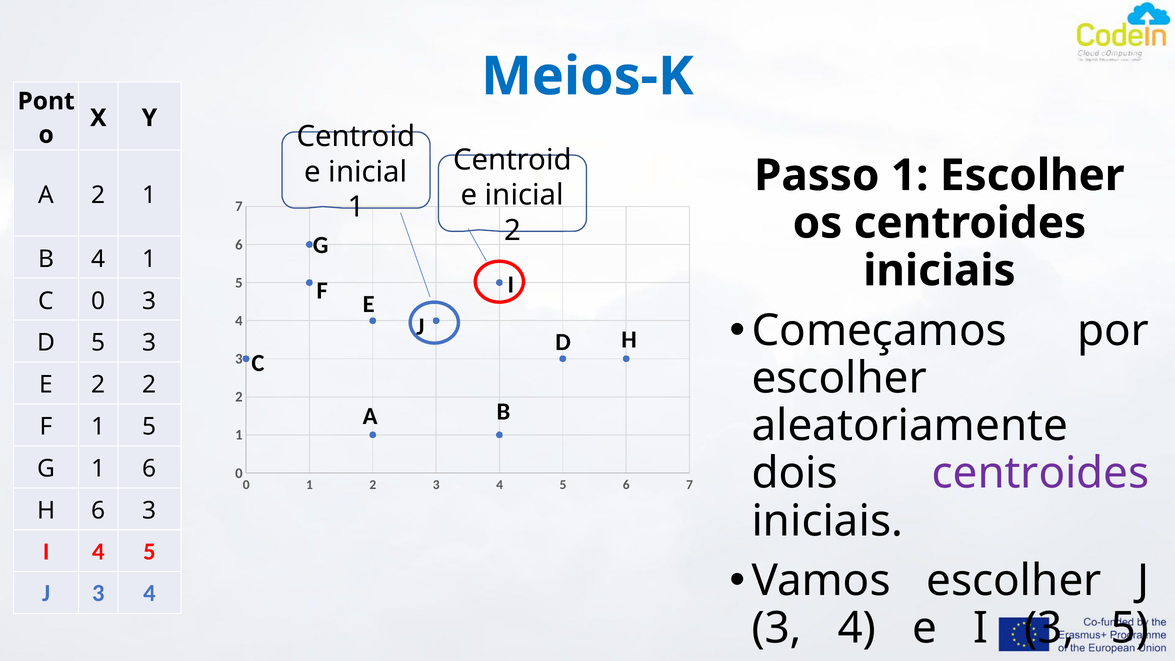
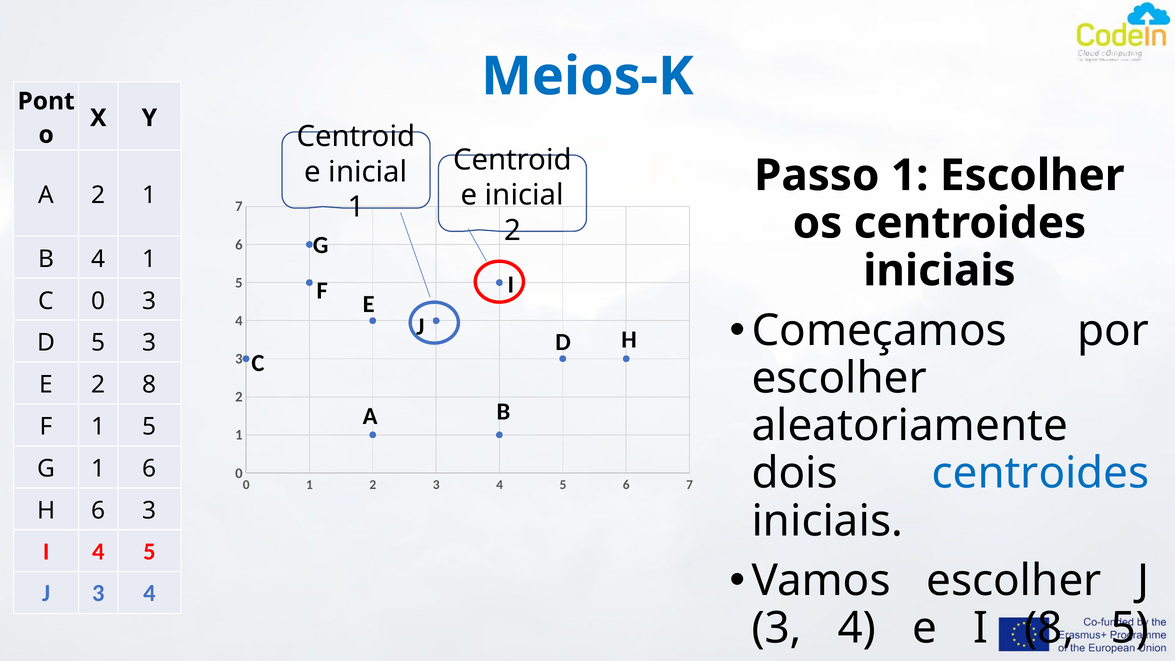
2 2: 2 -> 8
centroides at (1040, 473) colour: purple -> blue
I 3: 3 -> 8
